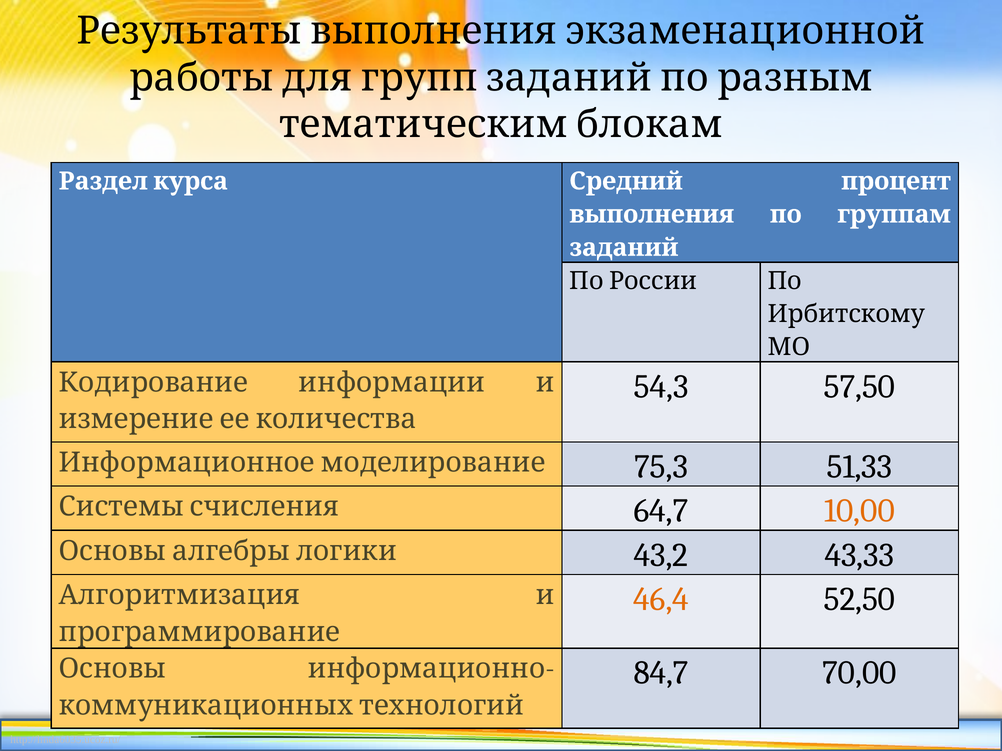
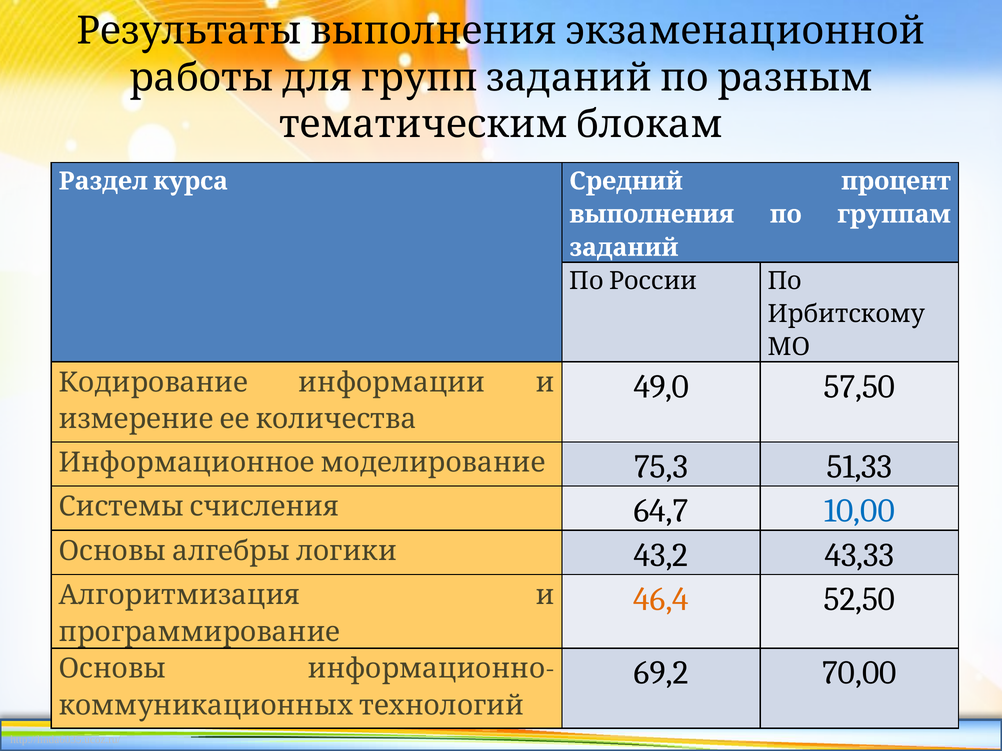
54,3: 54,3 -> 49,0
10,00 colour: orange -> blue
84,7: 84,7 -> 69,2
